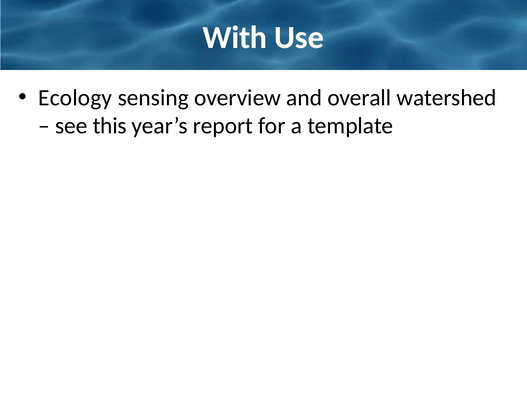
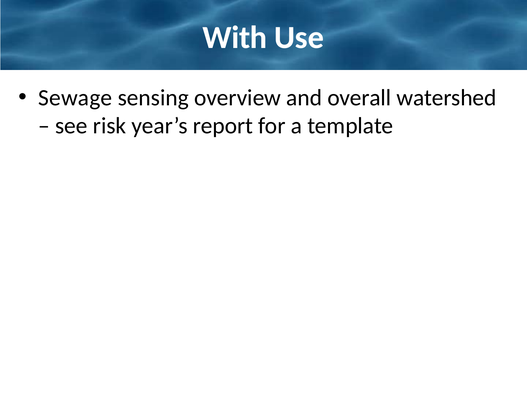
Ecology: Ecology -> Sewage
this: this -> risk
